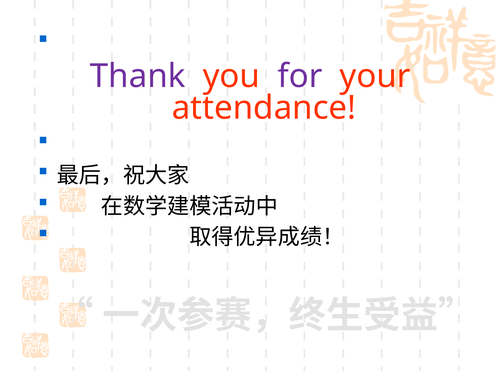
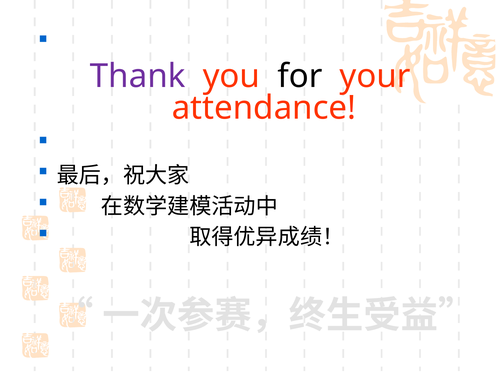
for colour: purple -> black
